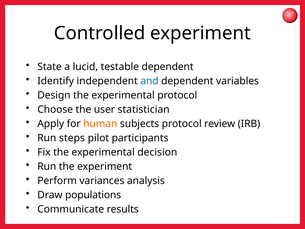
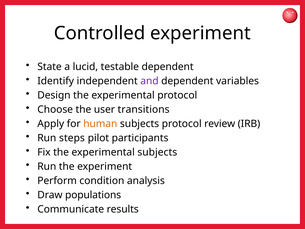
and colour: blue -> purple
statistician: statistician -> transitions
experimental decision: decision -> subjects
variances: variances -> condition
